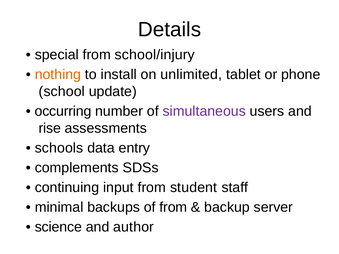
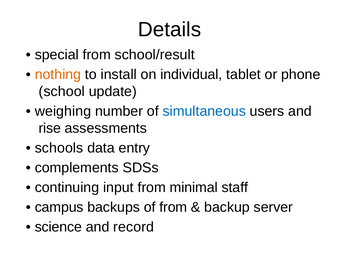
school/injury: school/injury -> school/result
unlimited: unlimited -> individual
occurring: occurring -> weighing
simultaneous colour: purple -> blue
student: student -> minimal
minimal: minimal -> campus
author: author -> record
